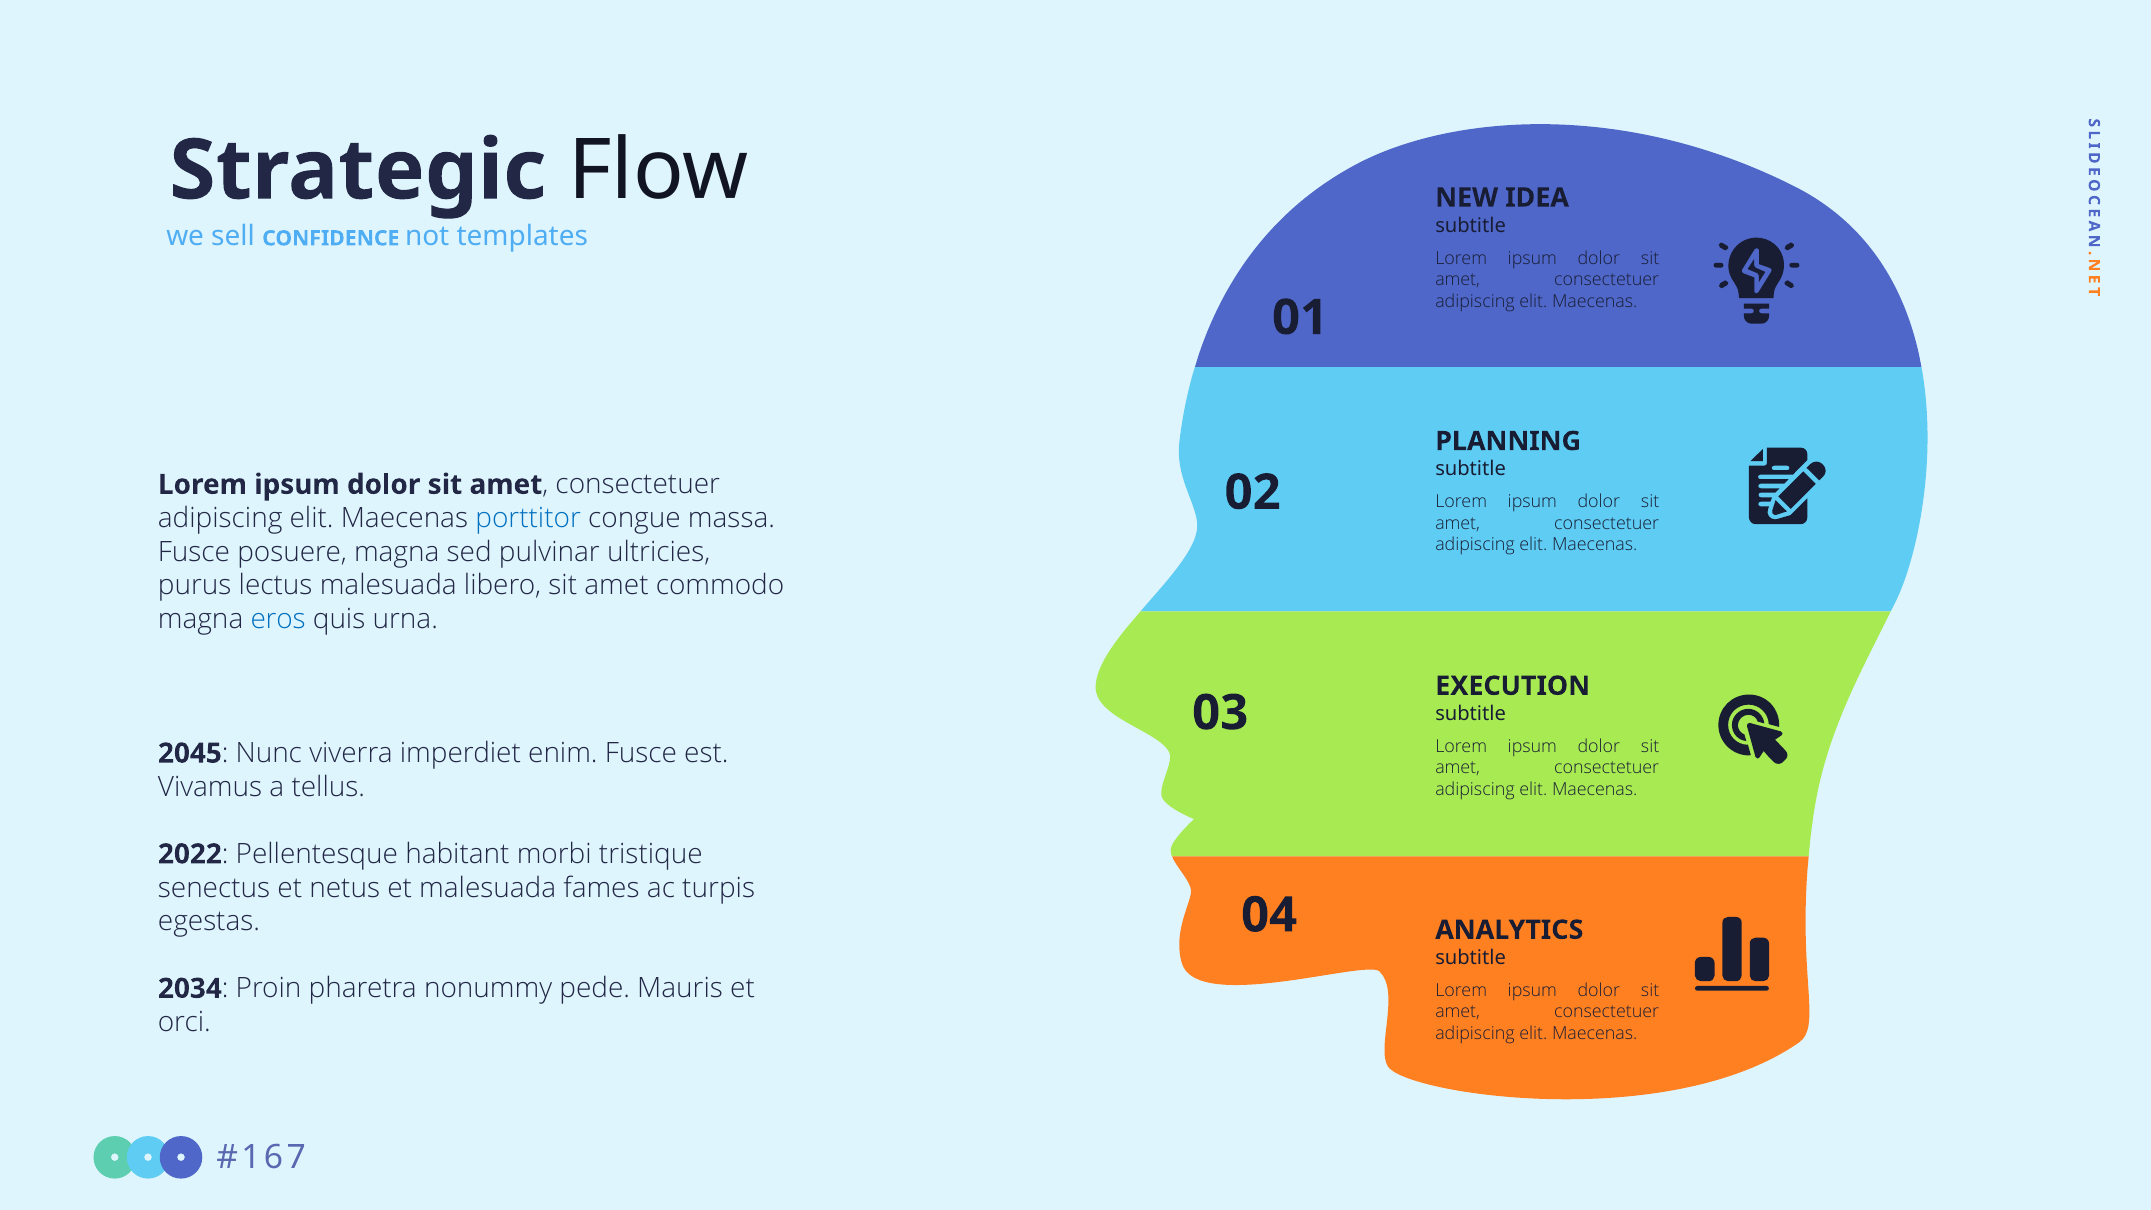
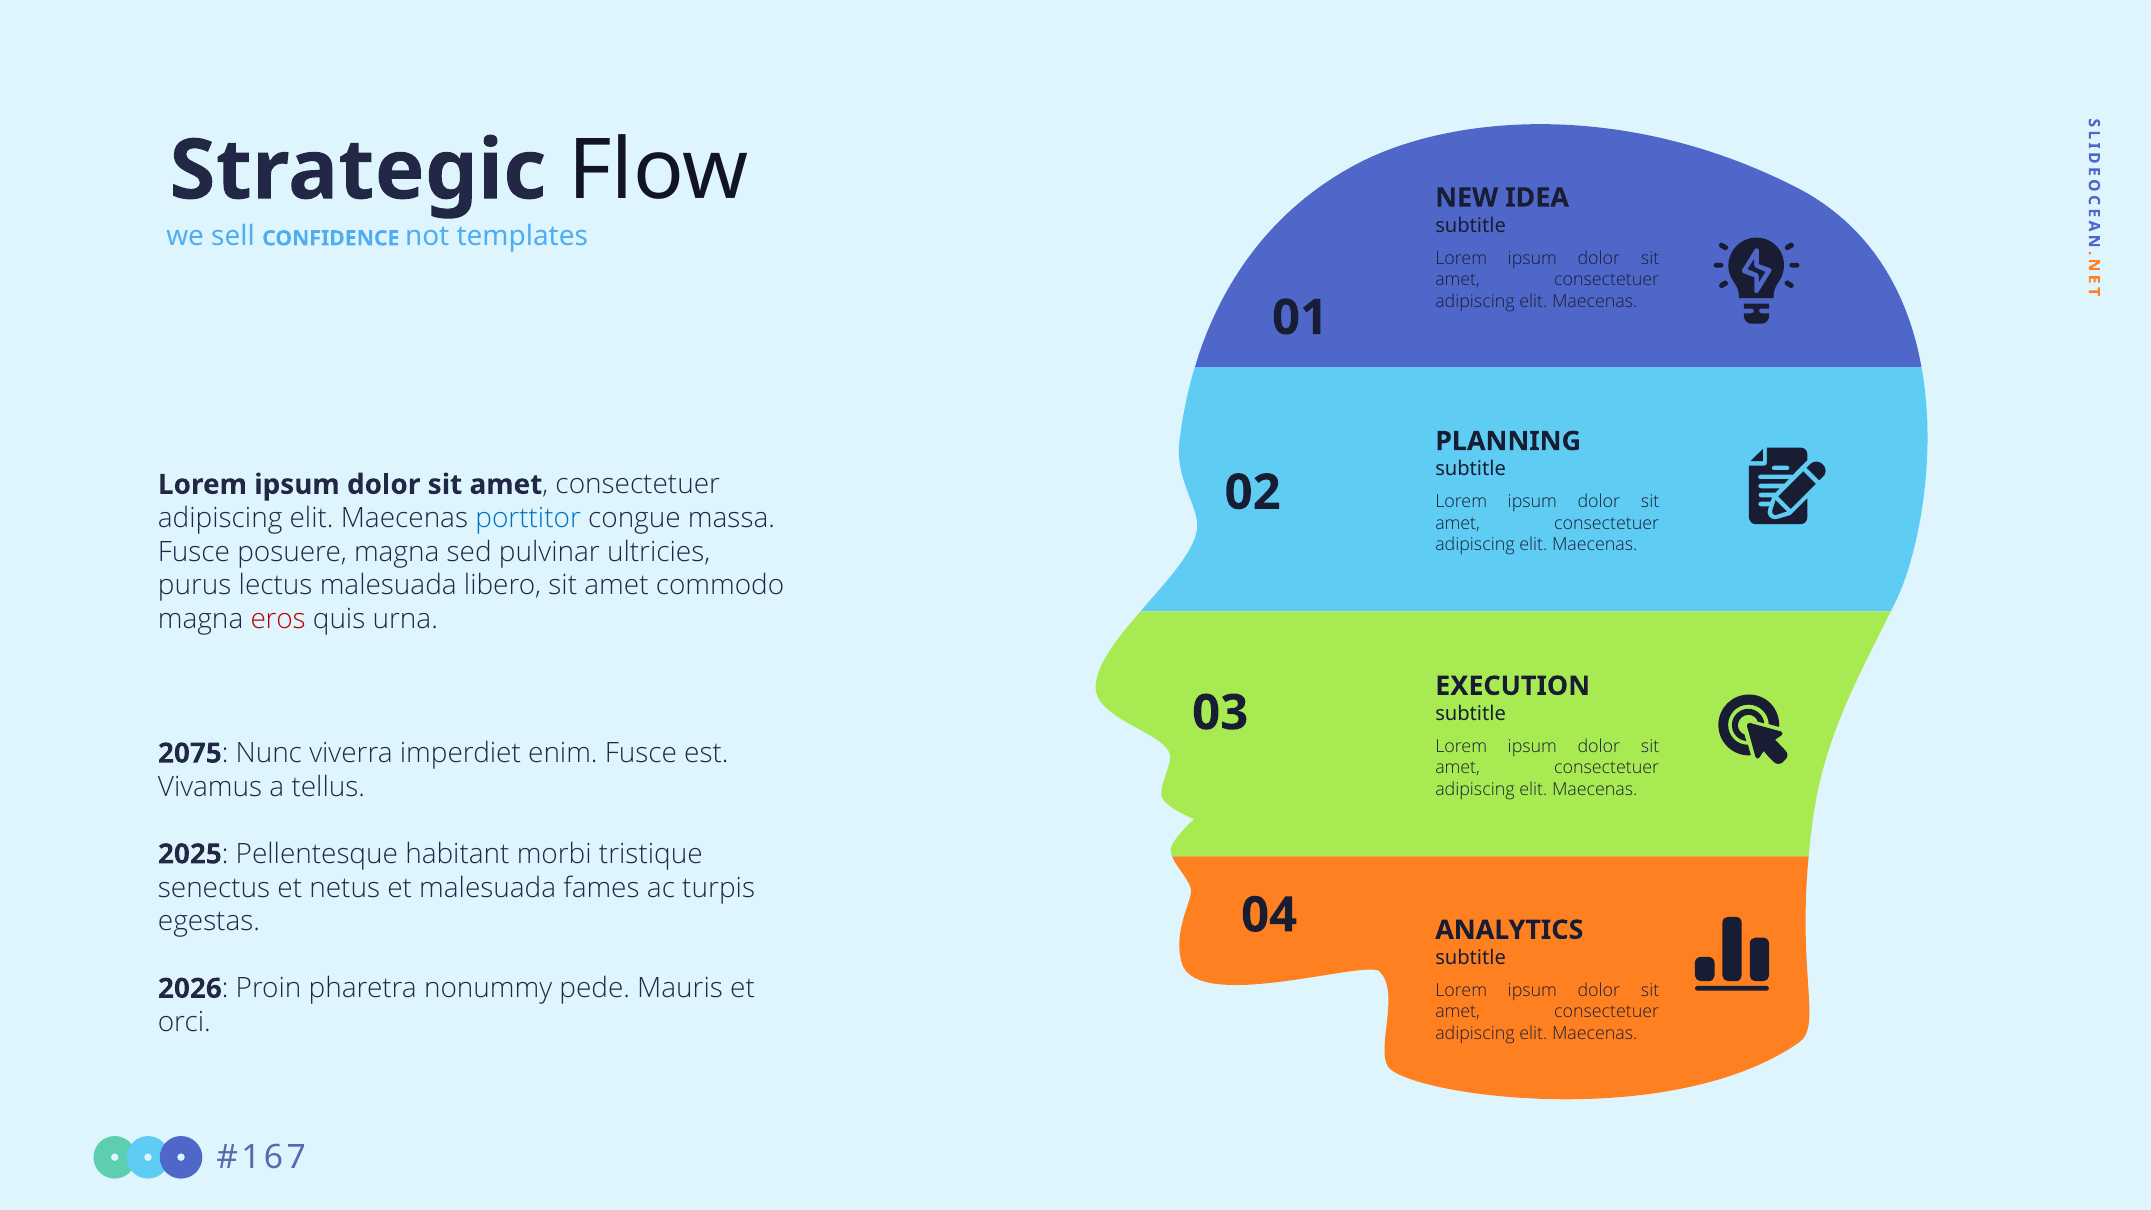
eros colour: blue -> red
2045: 2045 -> 2075
2022: 2022 -> 2025
2034: 2034 -> 2026
